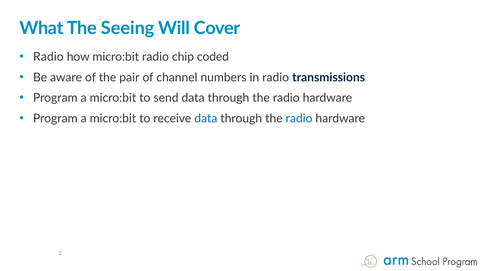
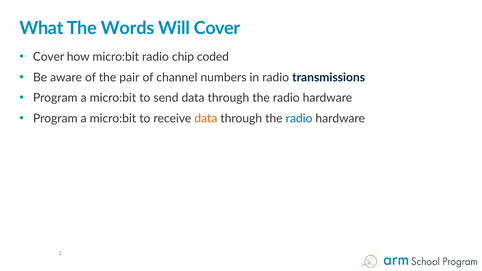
Seeing: Seeing -> Words
Radio at (48, 57): Radio -> Cover
data at (206, 118) colour: blue -> orange
